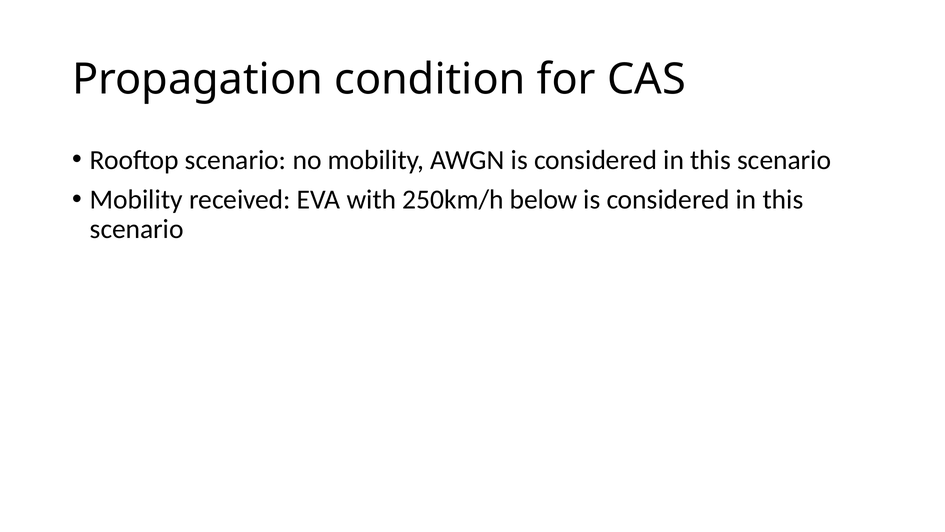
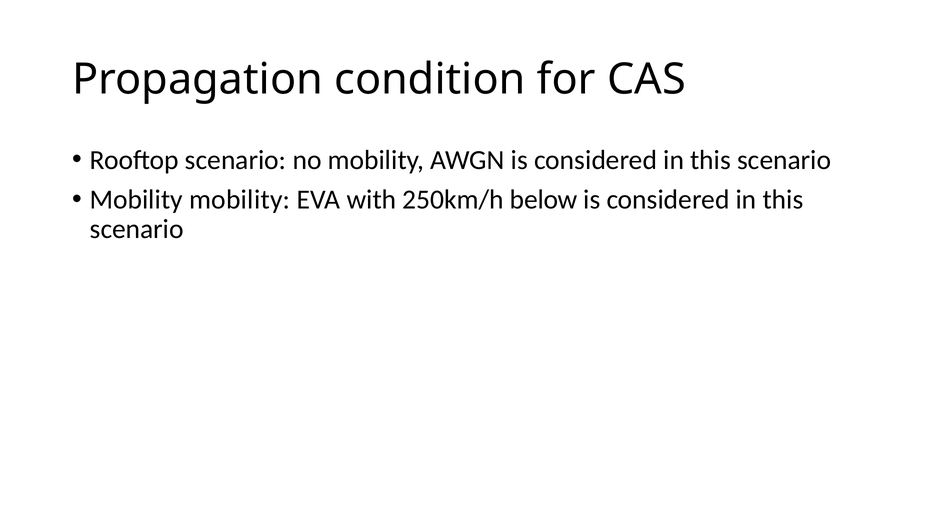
Mobility received: received -> mobility
